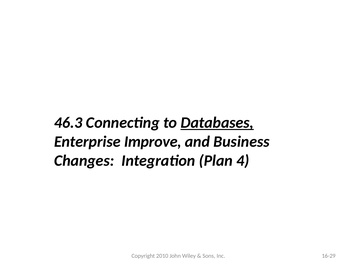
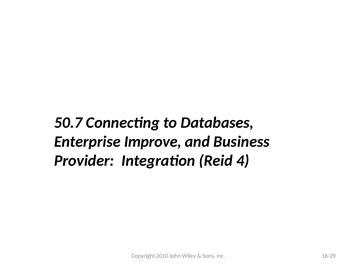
46.3: 46.3 -> 50.7
Databases underline: present -> none
Changes: Changes -> Provider
Plan: Plan -> Reid
